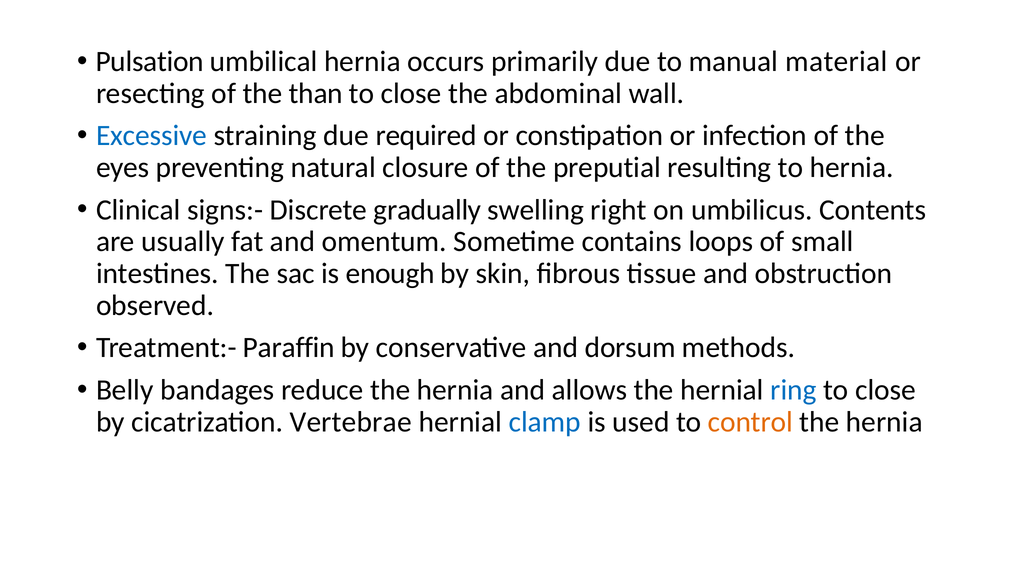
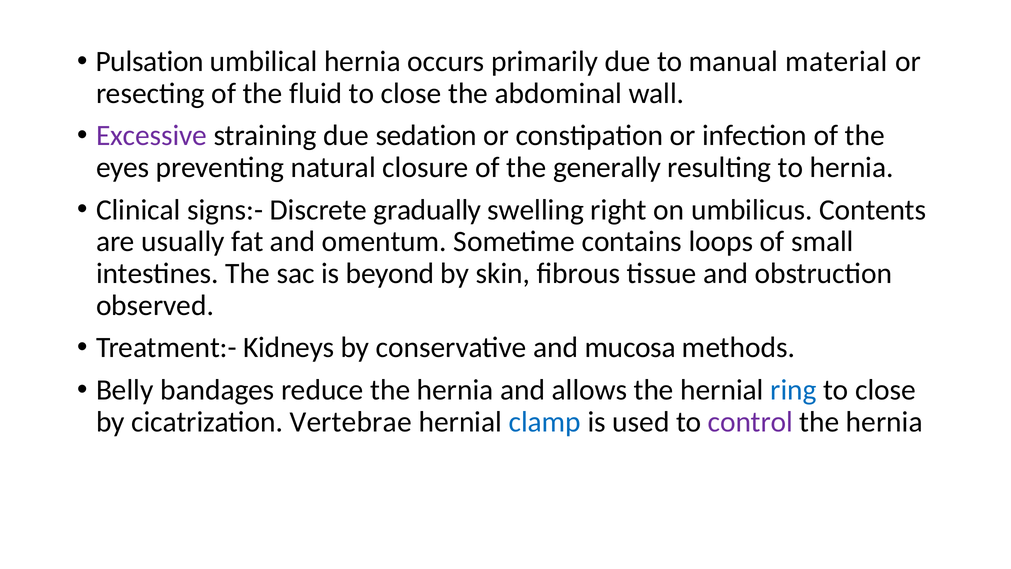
than: than -> fluid
Excessive colour: blue -> purple
required: required -> sedation
preputial: preputial -> generally
enough: enough -> beyond
Paraffin: Paraffin -> Kidneys
dorsum: dorsum -> mucosa
control colour: orange -> purple
